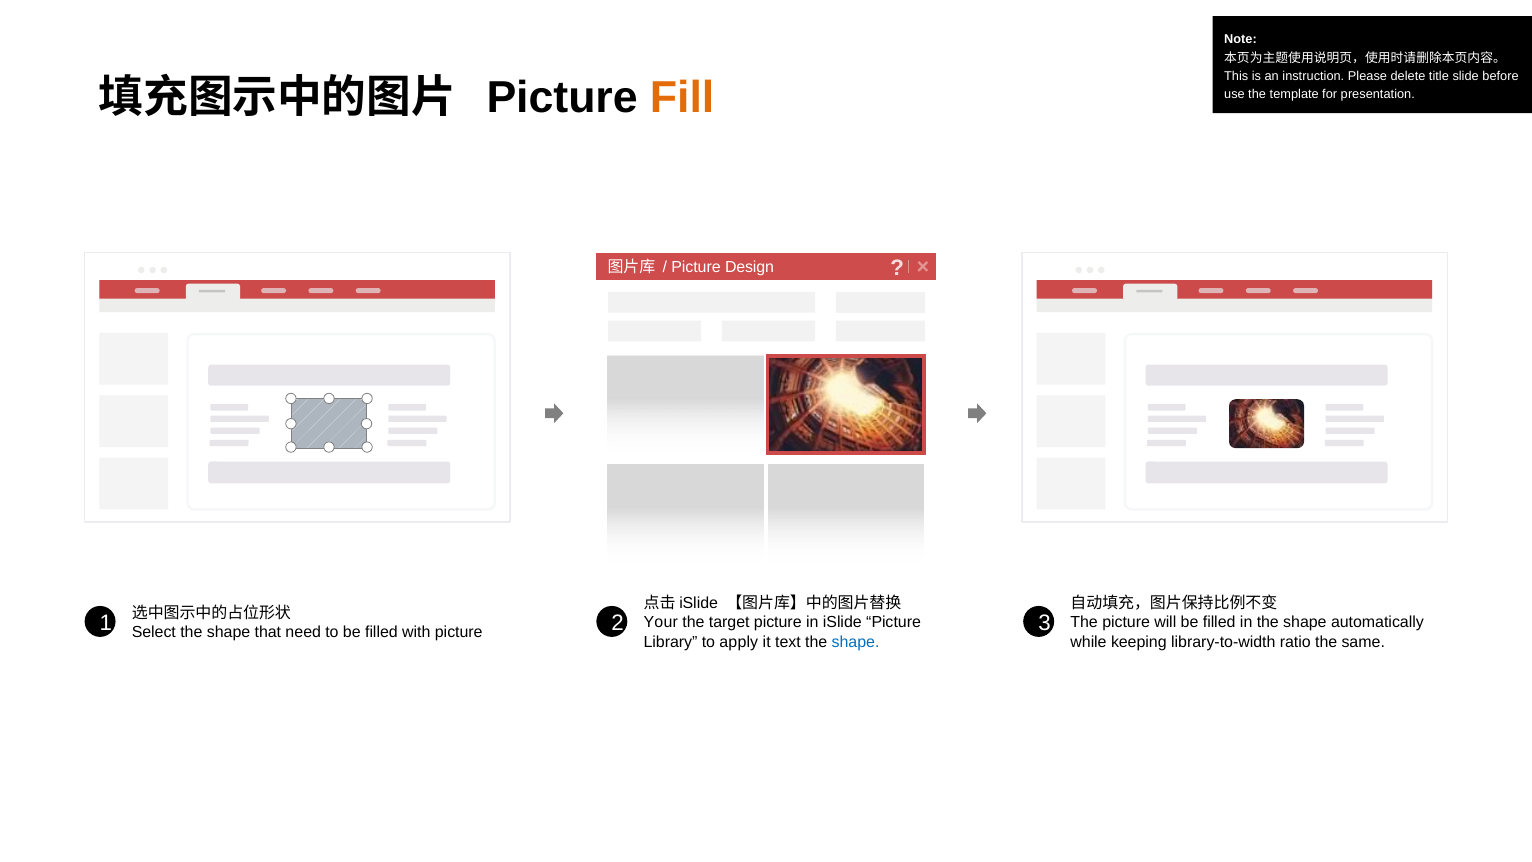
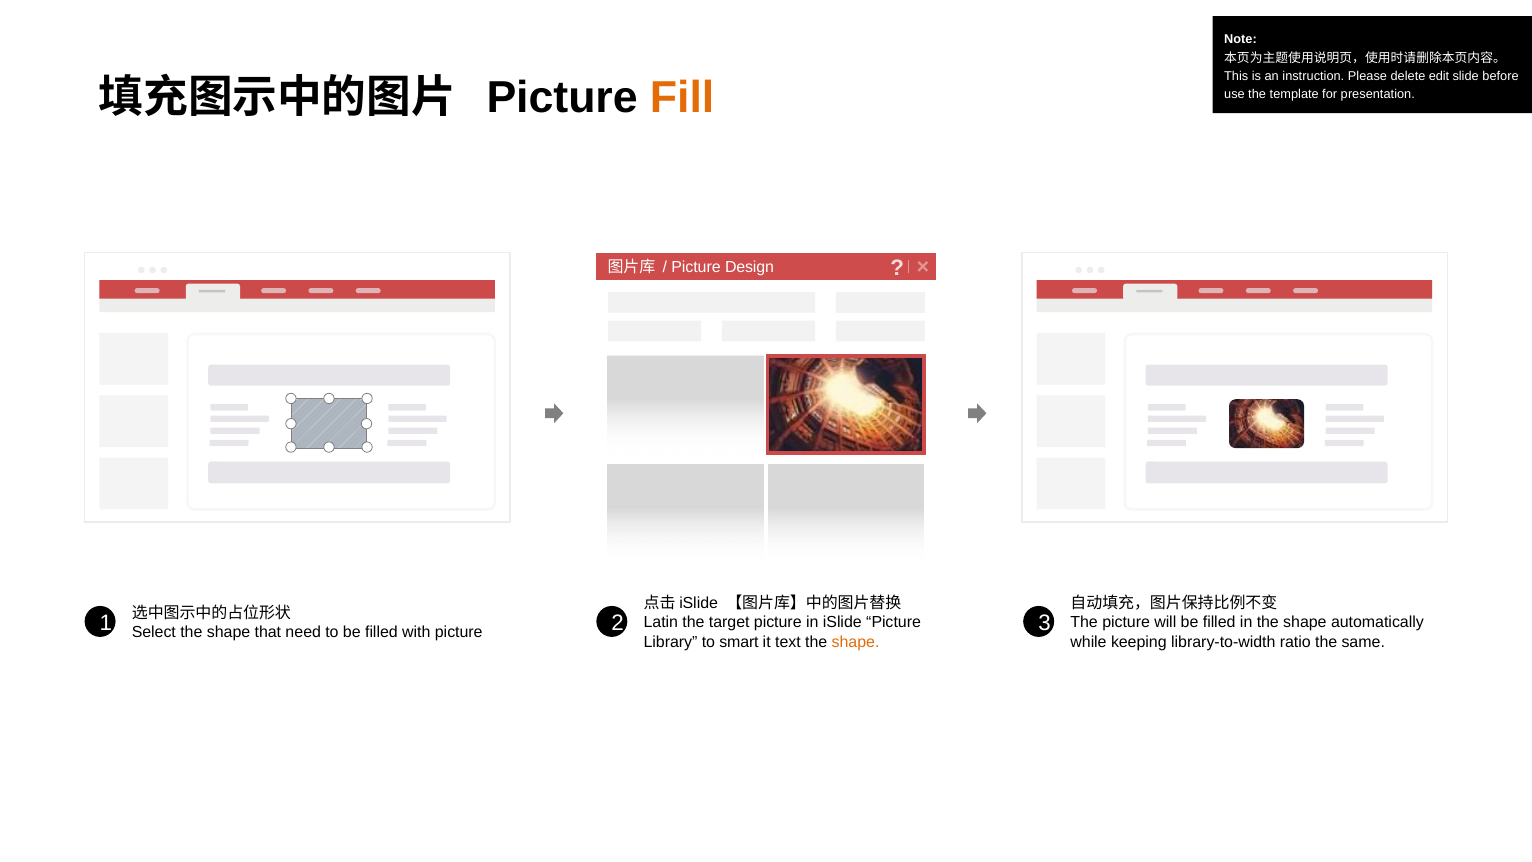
title: title -> edit
Your: Your -> Latin
apply: apply -> smart
shape at (856, 642) colour: blue -> orange
